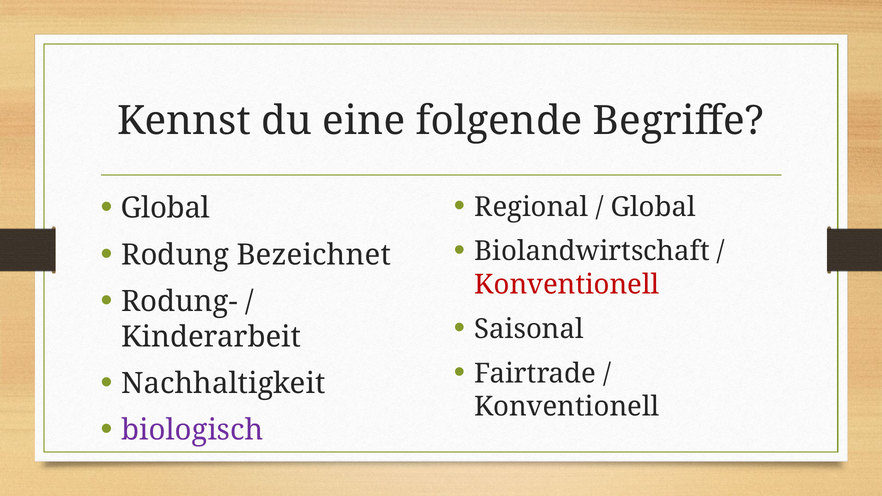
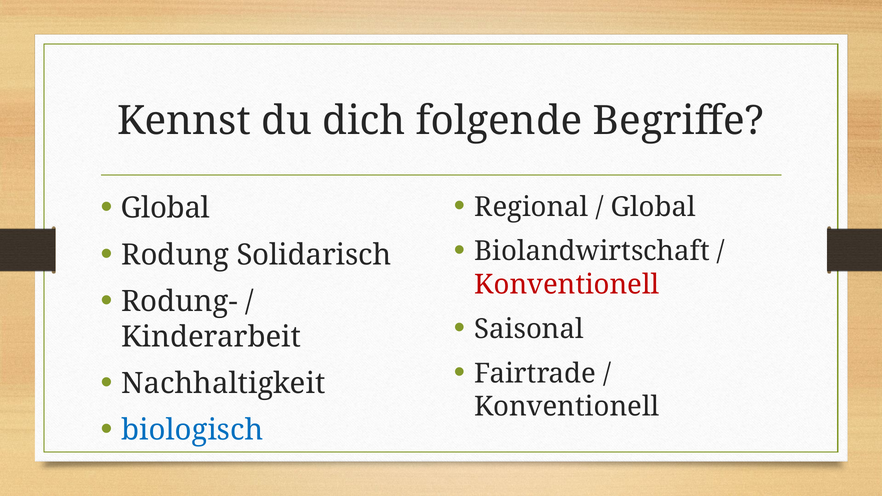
eine: eine -> dich
Bezeichnet: Bezeichnet -> Solidarisch
biologisch colour: purple -> blue
